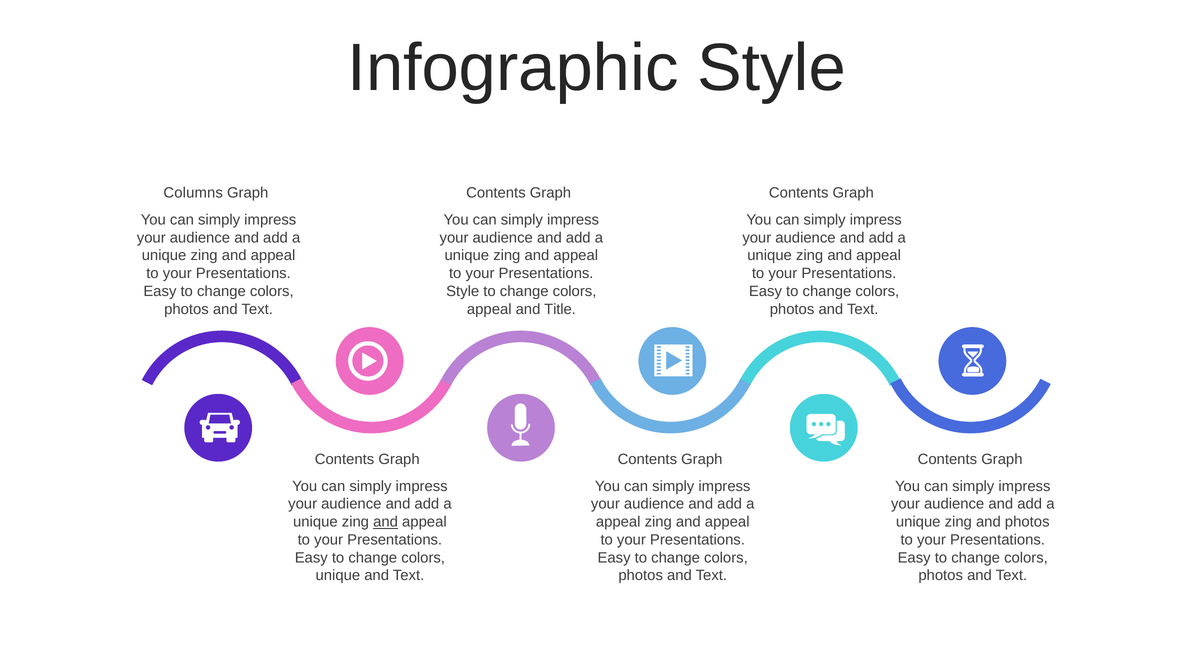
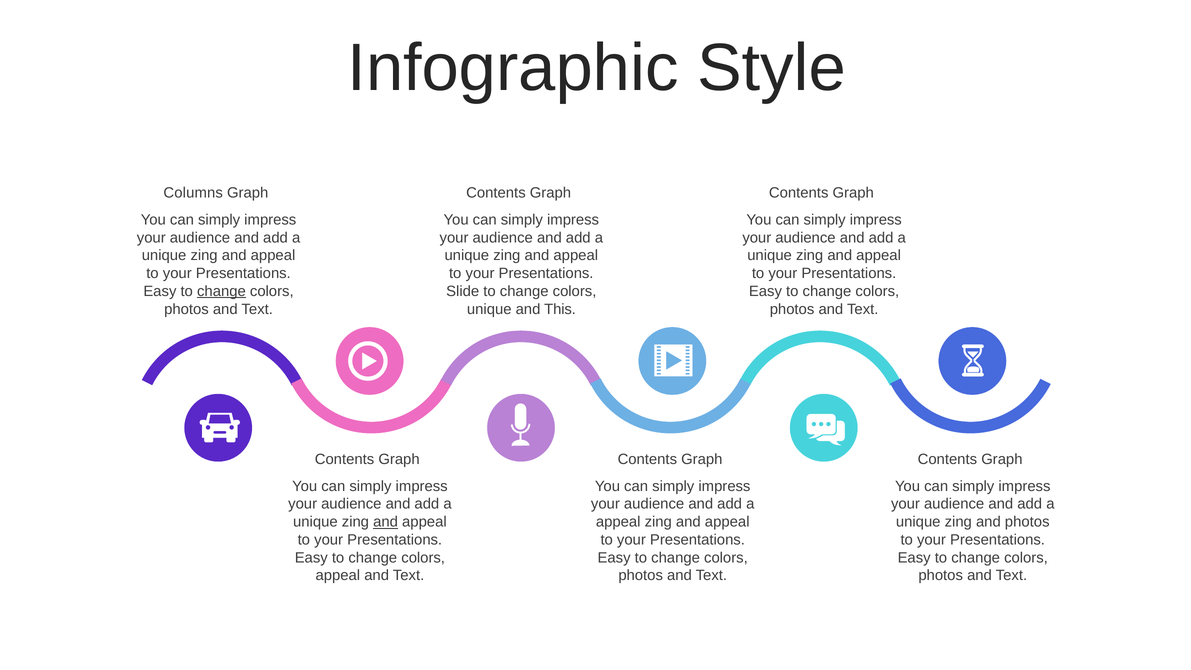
change at (221, 291) underline: none -> present
Style at (463, 291): Style -> Slide
appeal at (489, 309): appeal -> unique
Title: Title -> This
unique at (338, 575): unique -> appeal
